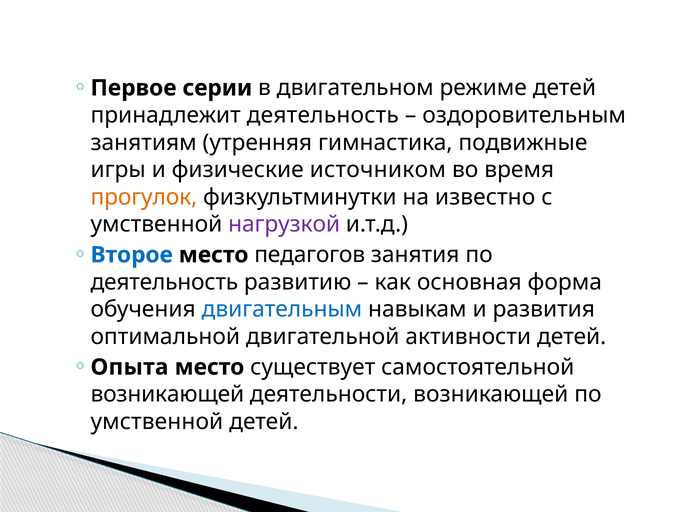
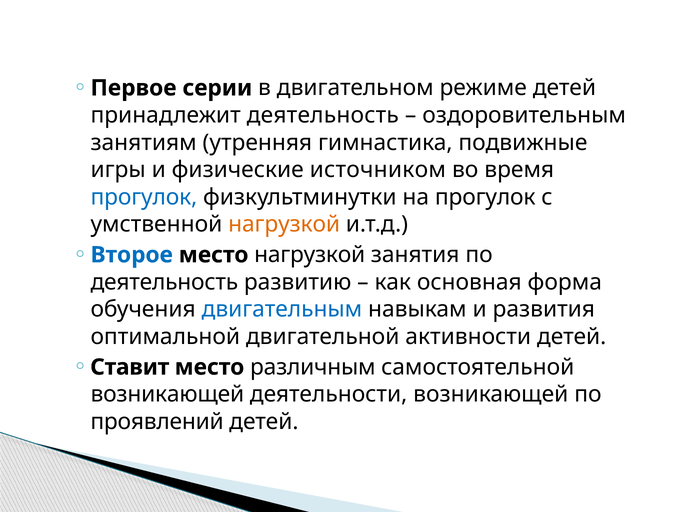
прогулок at (144, 197) colour: orange -> blue
на известно: известно -> прогулок
нагрузкой at (284, 225) colour: purple -> orange
место педагогов: педагогов -> нагрузкой
Опыта: Опыта -> Ставит
существует: существует -> различным
умственной at (157, 422): умственной -> проявлений
